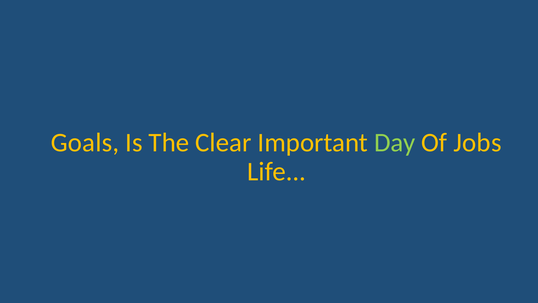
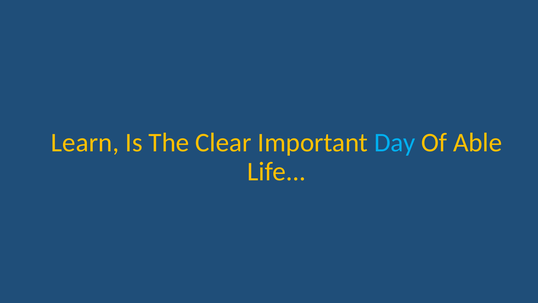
Goals: Goals -> Learn
Day colour: light green -> light blue
Jobs: Jobs -> Able
